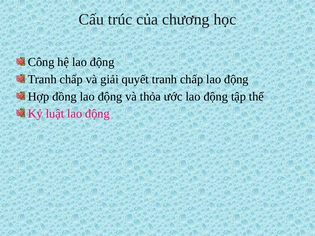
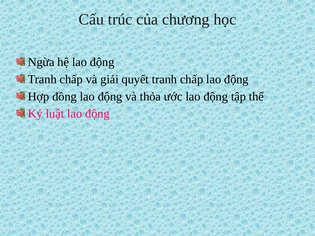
Công: Công -> Ngừa
